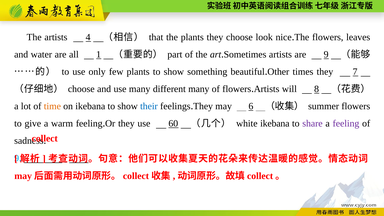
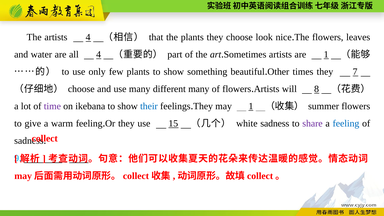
all 1: 1 -> 4
are 9: 9 -> 1
time colour: orange -> purple
may 6: 6 -> 1
60: 60 -> 15
white ikebana: ikebana -> sadness
feeling at (346, 124) colour: purple -> blue
